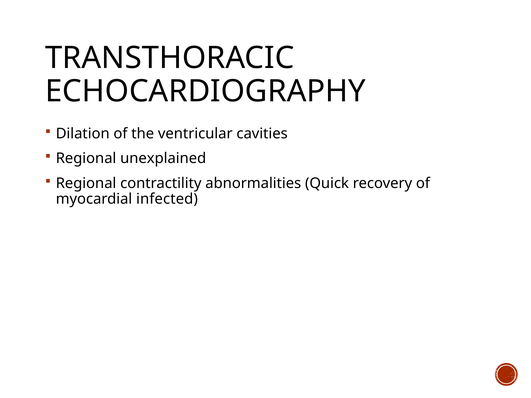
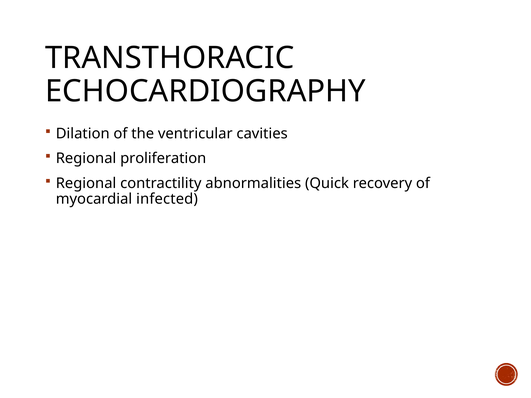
unexplained: unexplained -> proliferation
